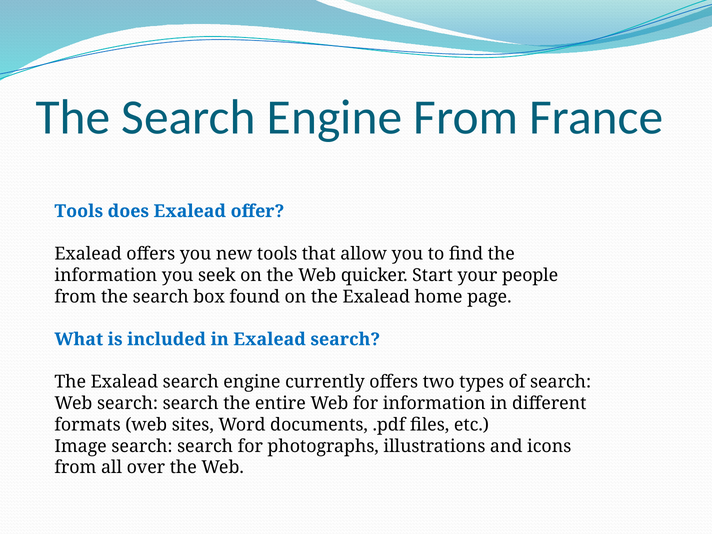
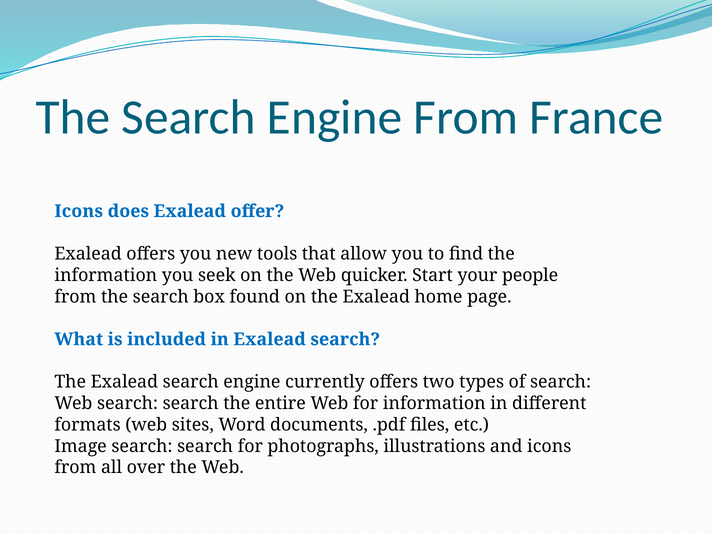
Tools at (79, 211): Tools -> Icons
